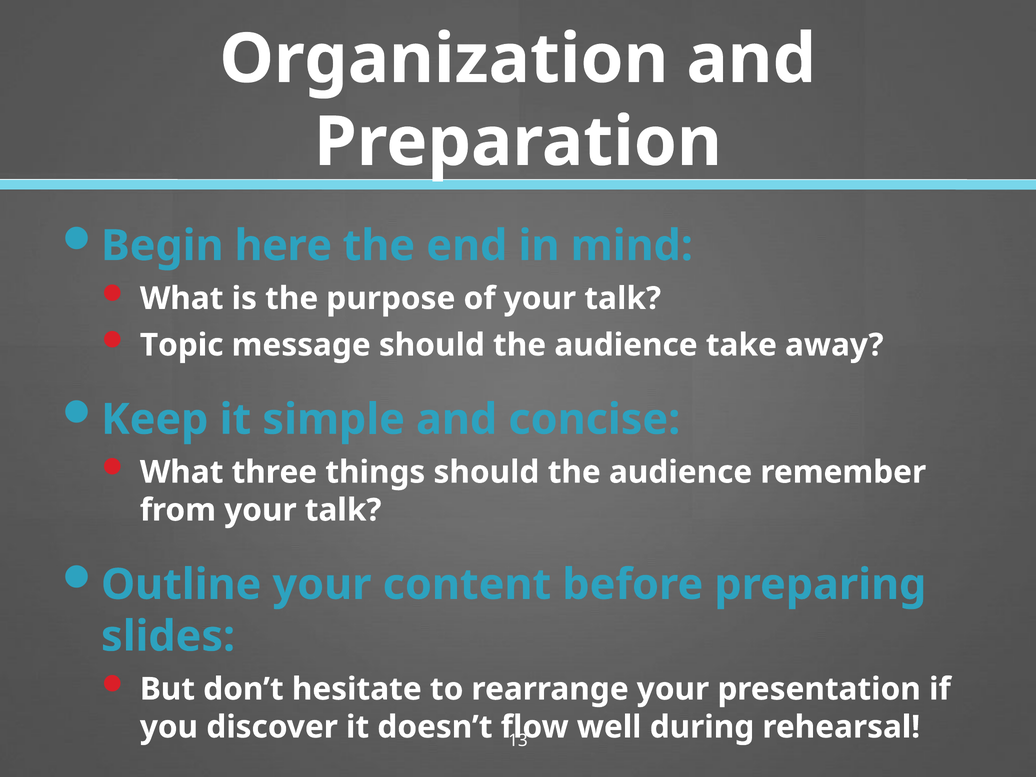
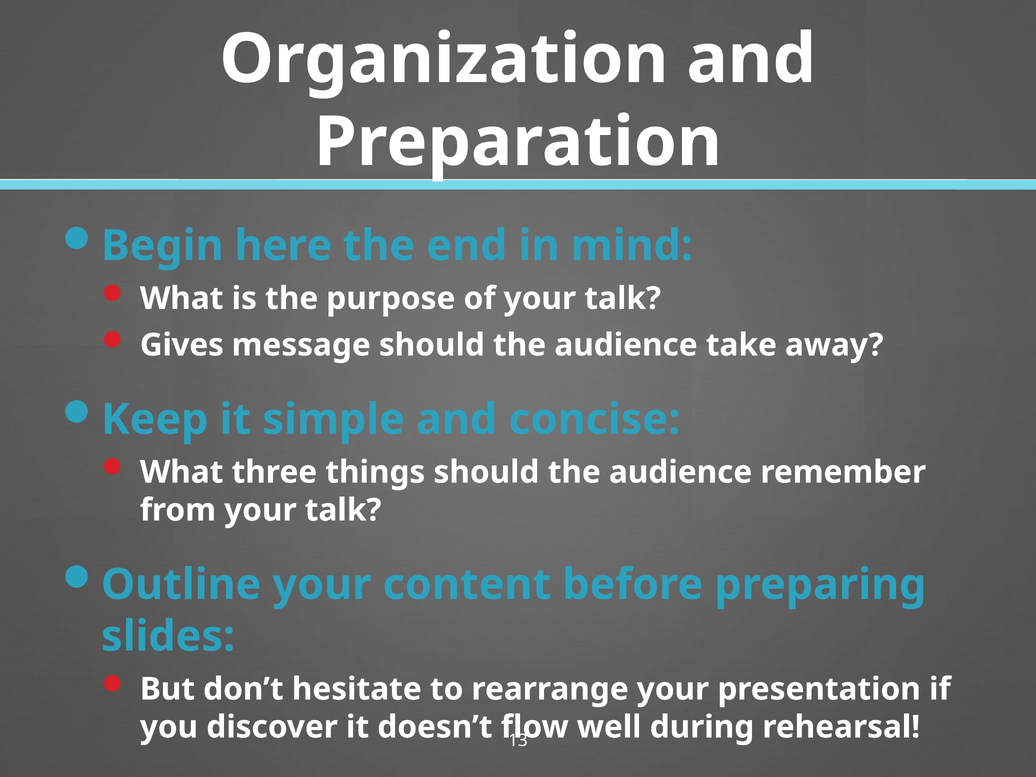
Topic: Topic -> Gives
